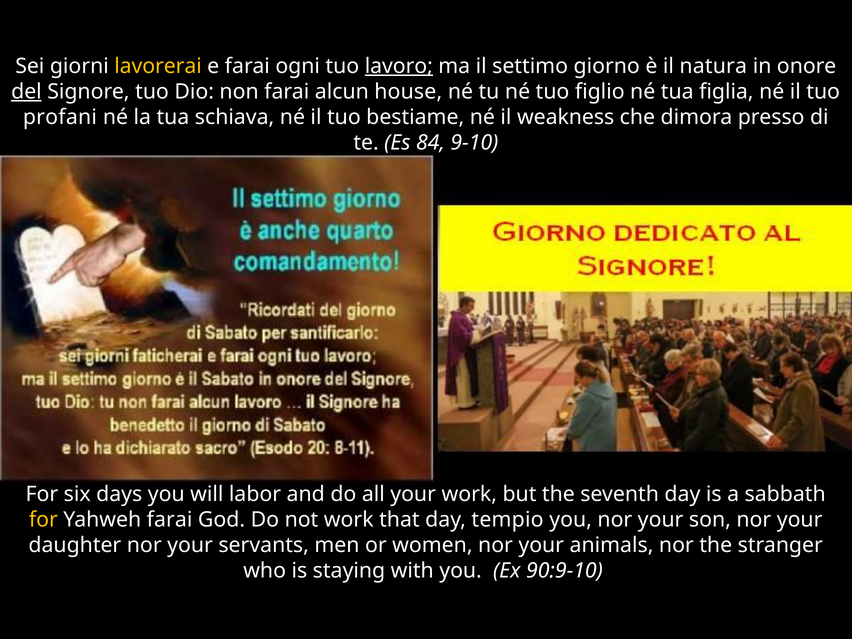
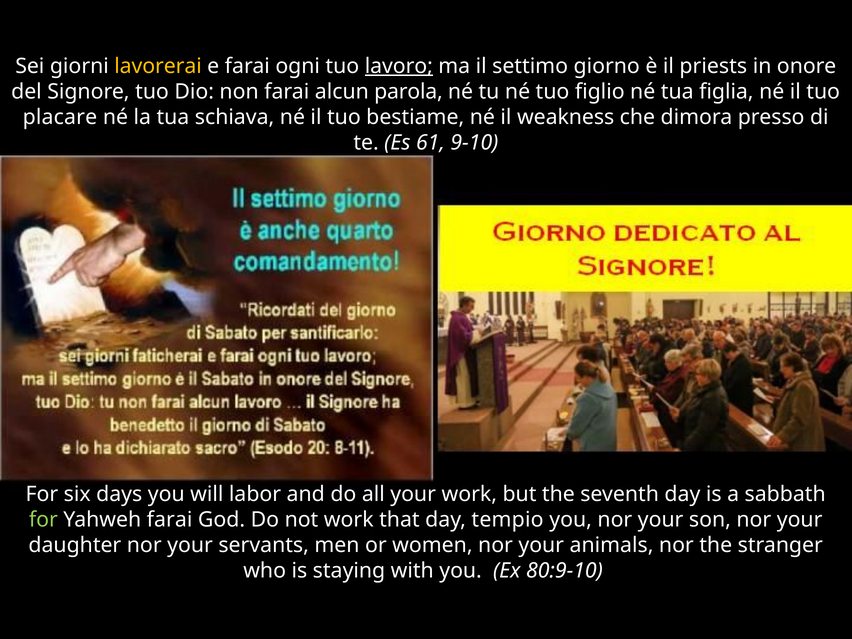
natura: natura -> priests
del underline: present -> none
house: house -> parola
profani: profani -> placare
84: 84 -> 61
for at (43, 520) colour: yellow -> light green
90:9-10: 90:9-10 -> 80:9-10
